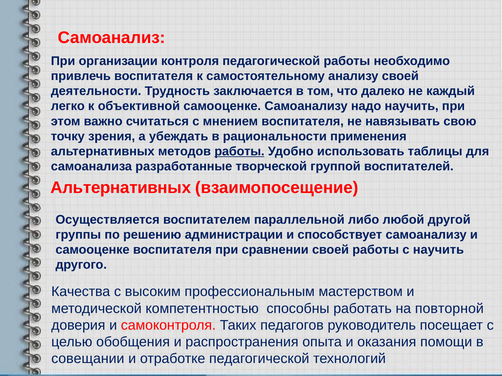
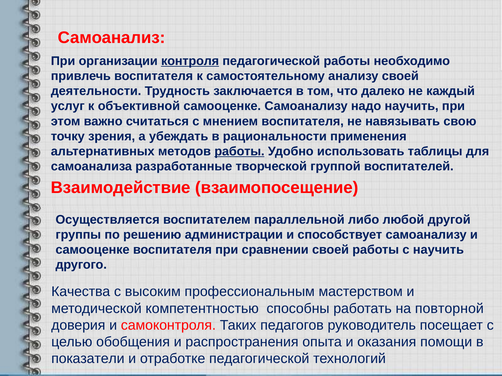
контроля underline: none -> present
легко: легко -> услуг
Альтернативных at (121, 188): Альтернативных -> Взаимодействие
совещании: совещании -> показатели
